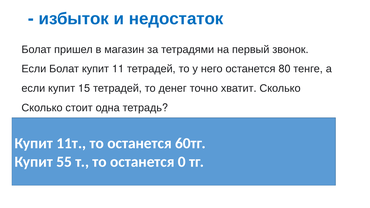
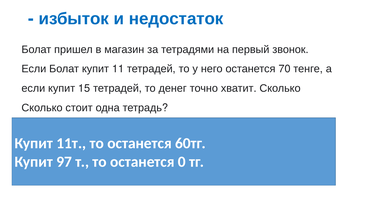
80: 80 -> 70
55: 55 -> 97
